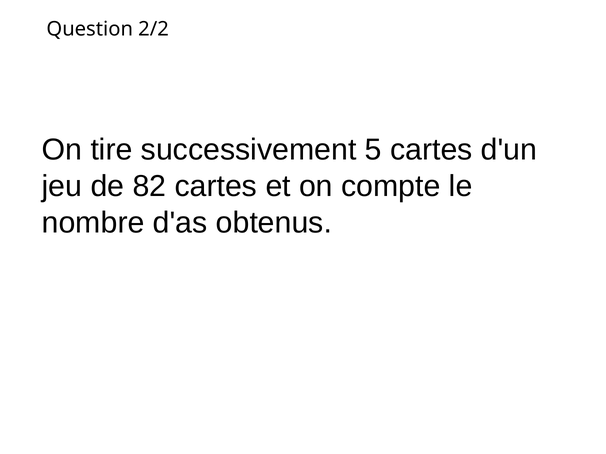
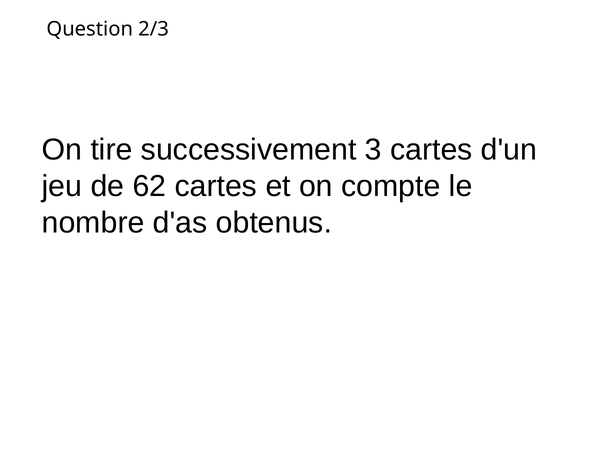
2/2: 2/2 -> 2/3
5: 5 -> 3
82: 82 -> 62
